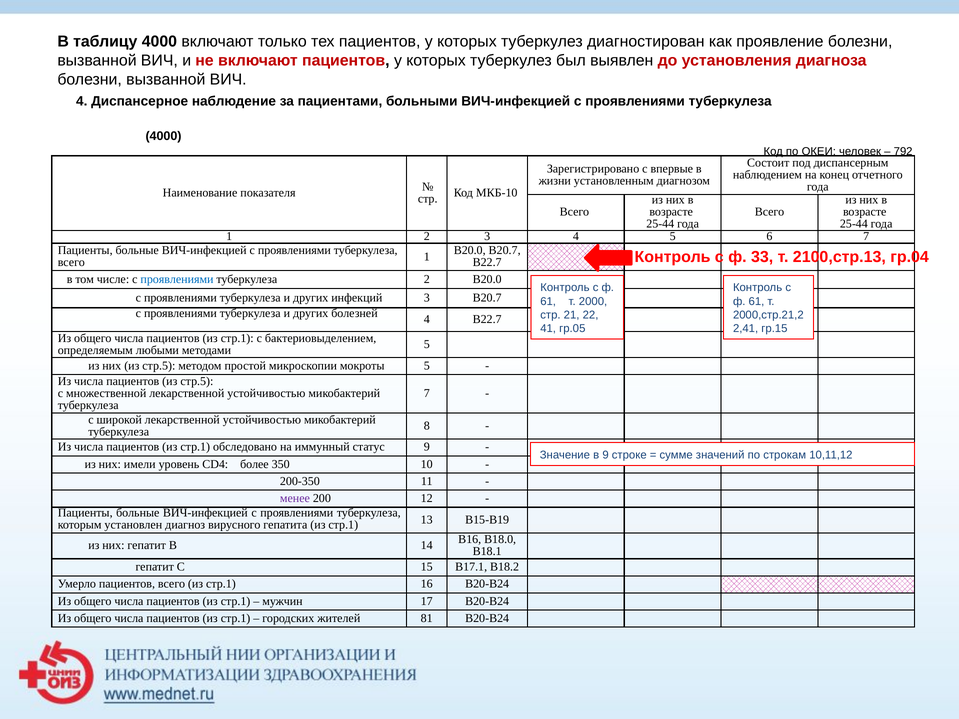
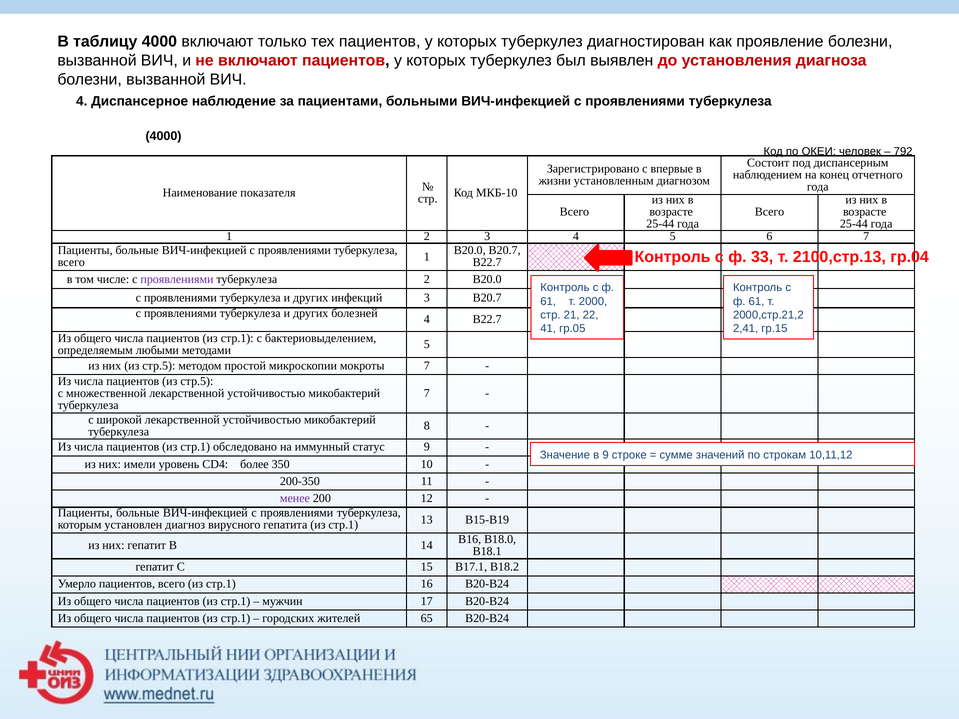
проявлениями at (177, 279) colour: blue -> purple
мокроты 5: 5 -> 7
81: 81 -> 65
